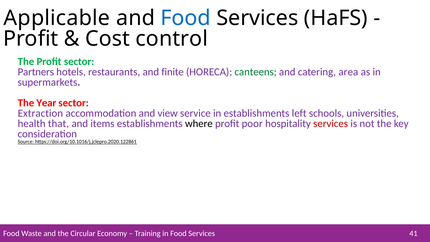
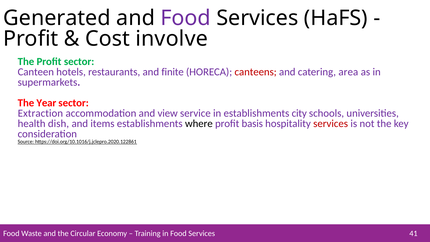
Applicable: Applicable -> Generated
Food at (186, 18) colour: blue -> purple
control: control -> involve
Partners: Partners -> Canteen
canteens colour: green -> red
left: left -> city
that: that -> dish
poor: poor -> basis
